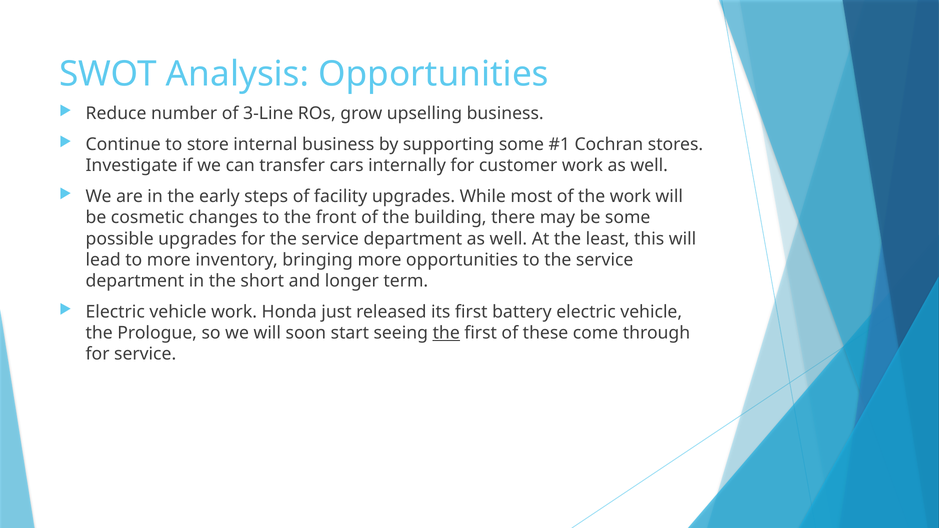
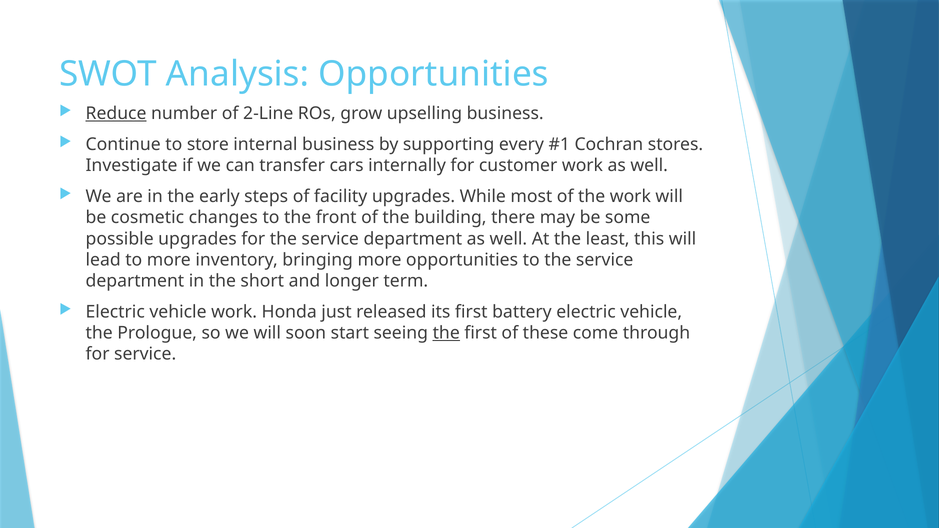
Reduce underline: none -> present
3-Line: 3-Line -> 2-Line
supporting some: some -> every
